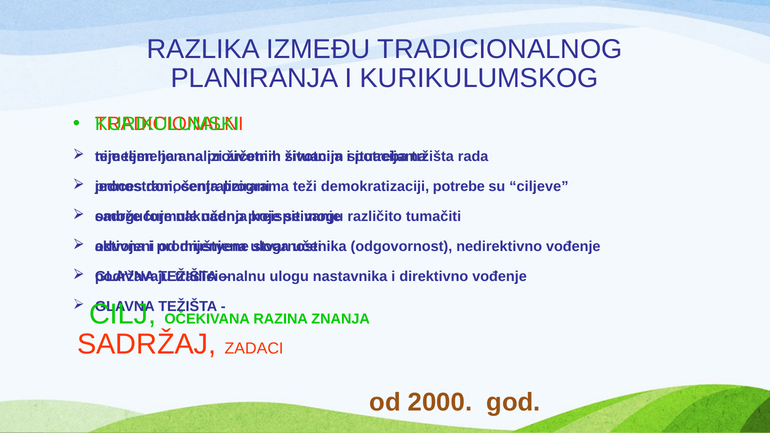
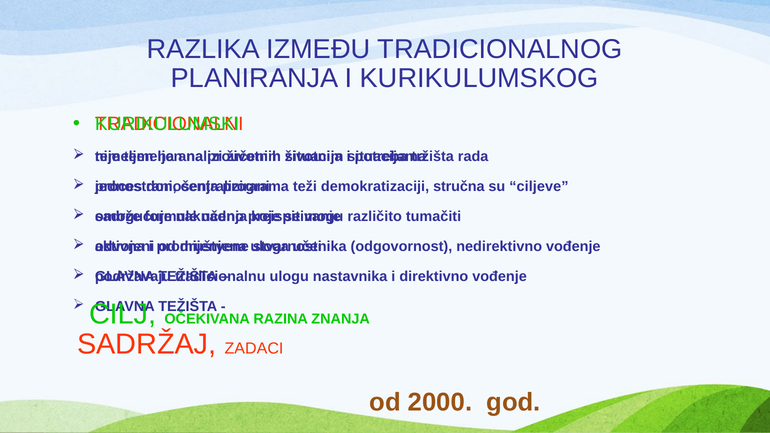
potrebe: potrebe -> stručna
